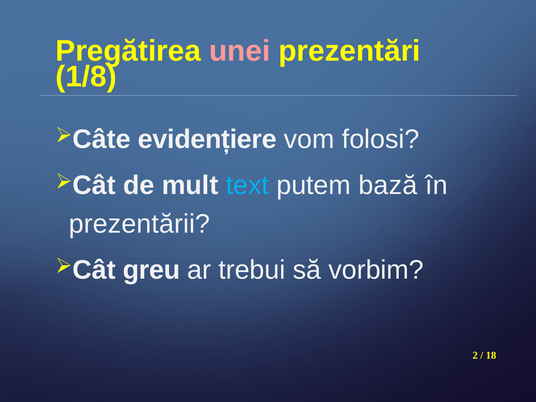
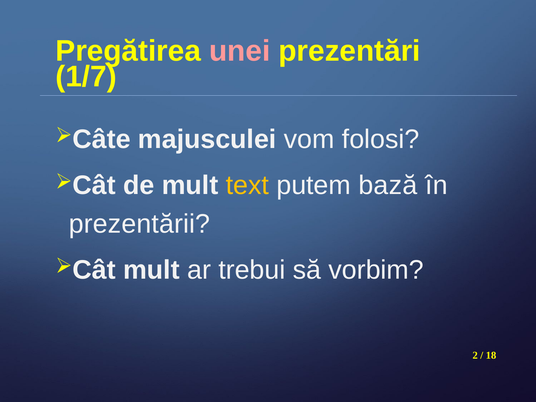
1/8: 1/8 -> 1/7
evidențiere: evidențiere -> majusculei
text colour: light blue -> yellow
greu at (151, 270): greu -> mult
